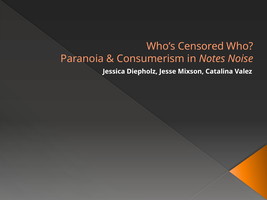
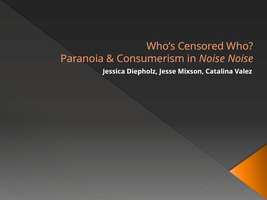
in Notes: Notes -> Noise
